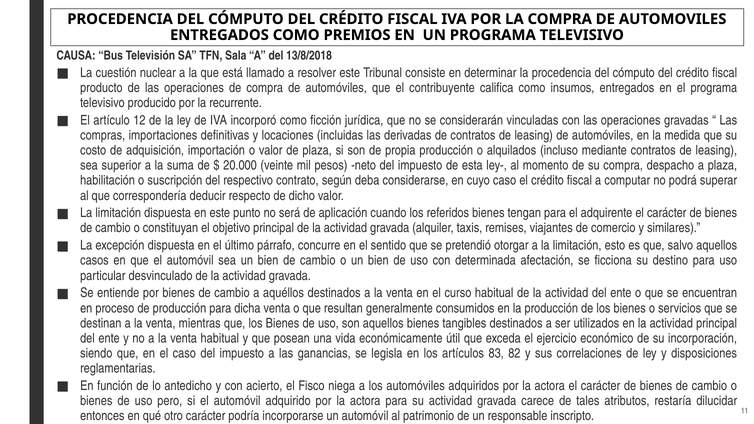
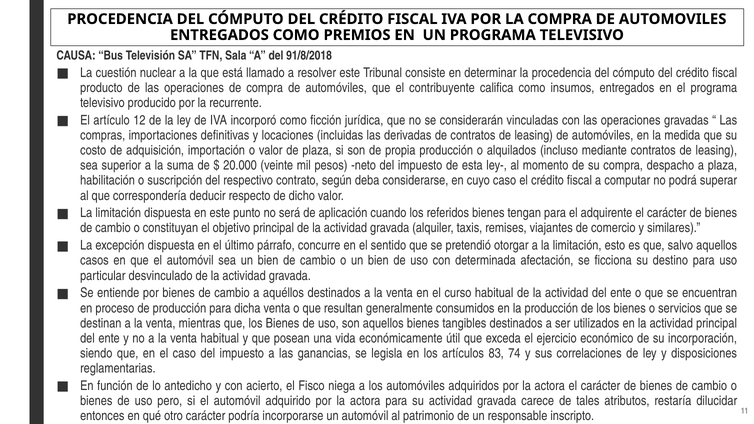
13/8/2018: 13/8/2018 -> 91/8/2018
82: 82 -> 74
